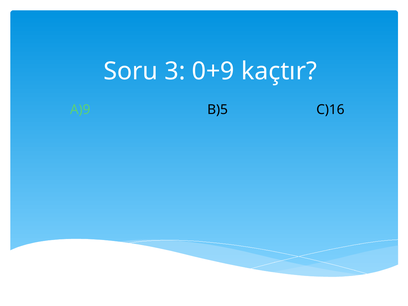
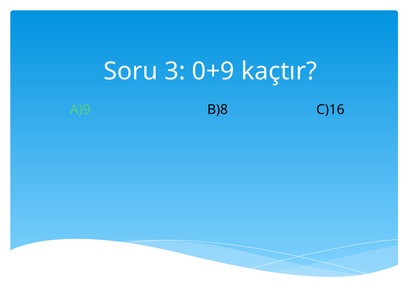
B)5: B)5 -> B)8
